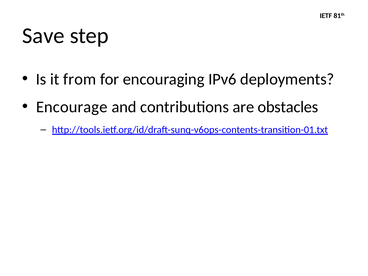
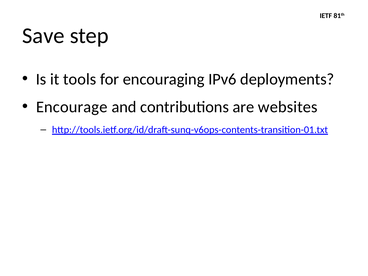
from: from -> tools
obstacles: obstacles -> websites
